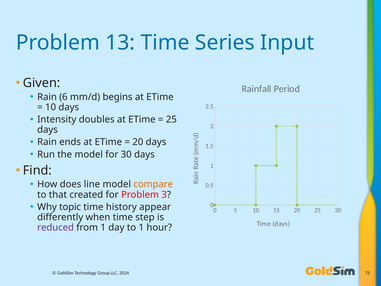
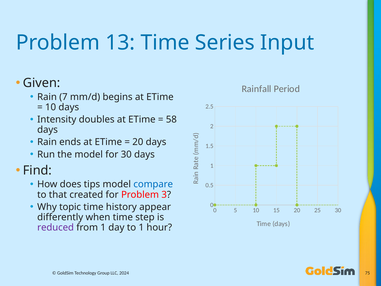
6: 6 -> 7
25 at (171, 119): 25 -> 58
line: line -> tips
compare colour: orange -> blue
